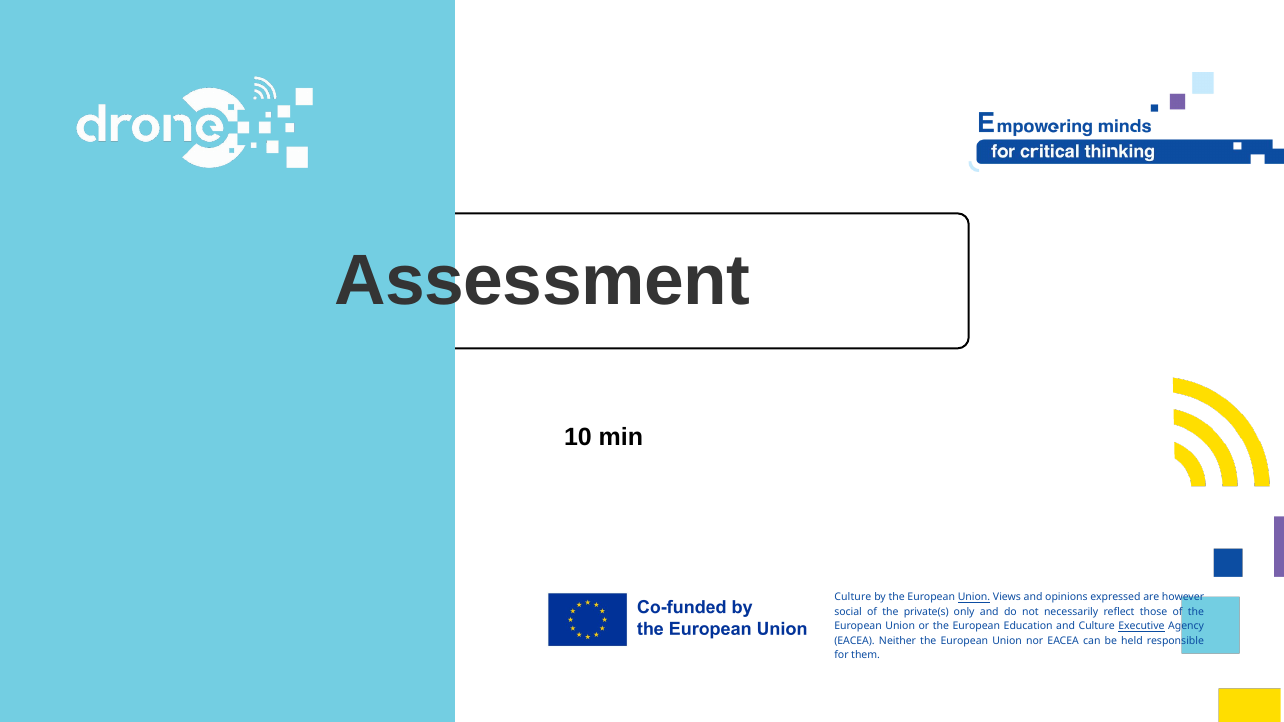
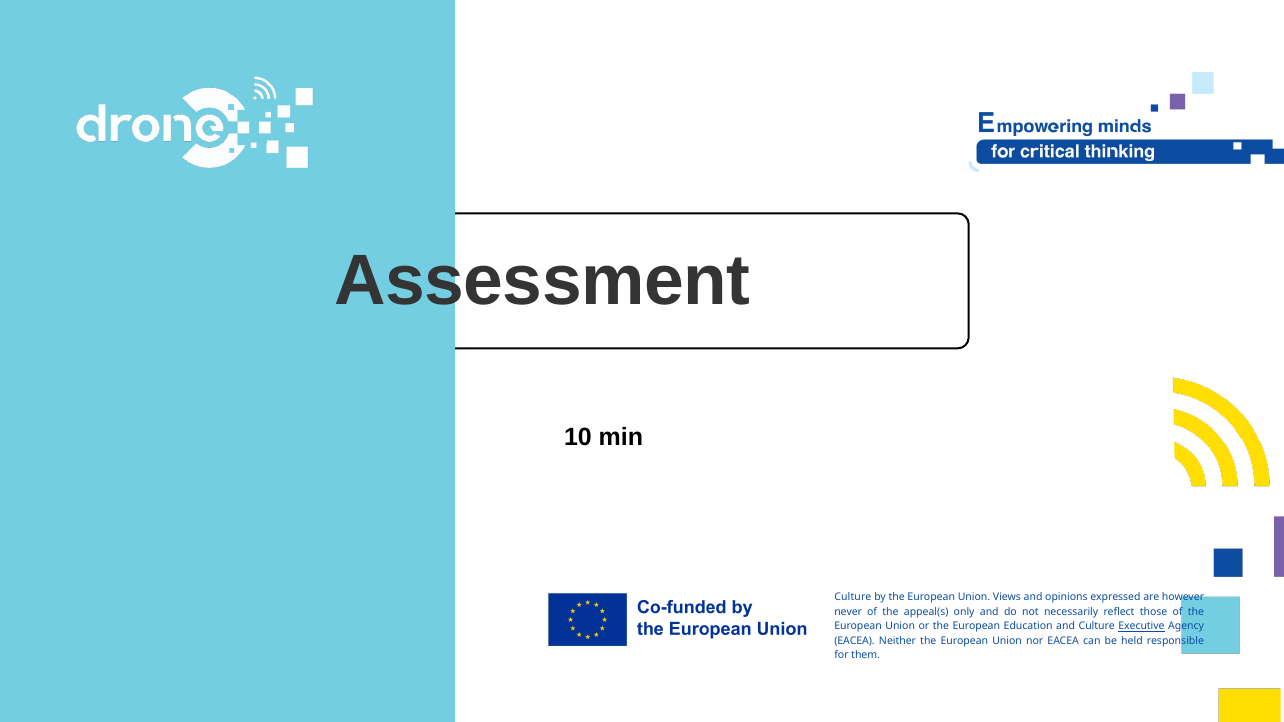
Union at (974, 598) underline: present -> none
social: social -> never
private(s: private(s -> appeal(s
